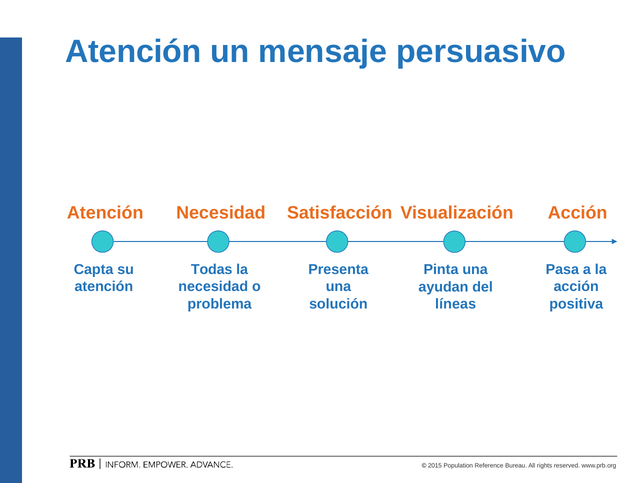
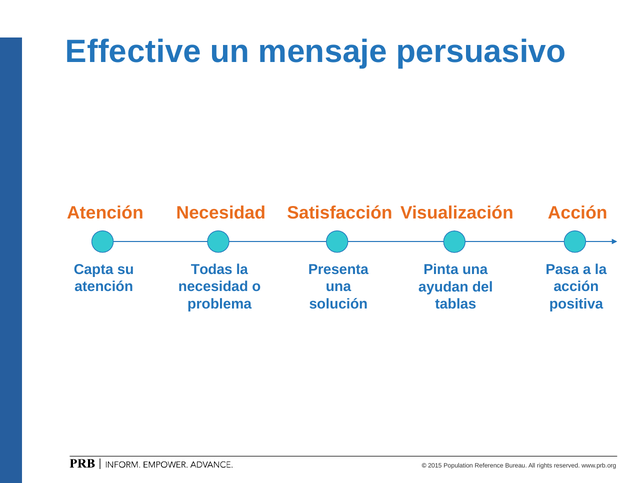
Atención at (134, 52): Atención -> Effective
líneas: líneas -> tablas
